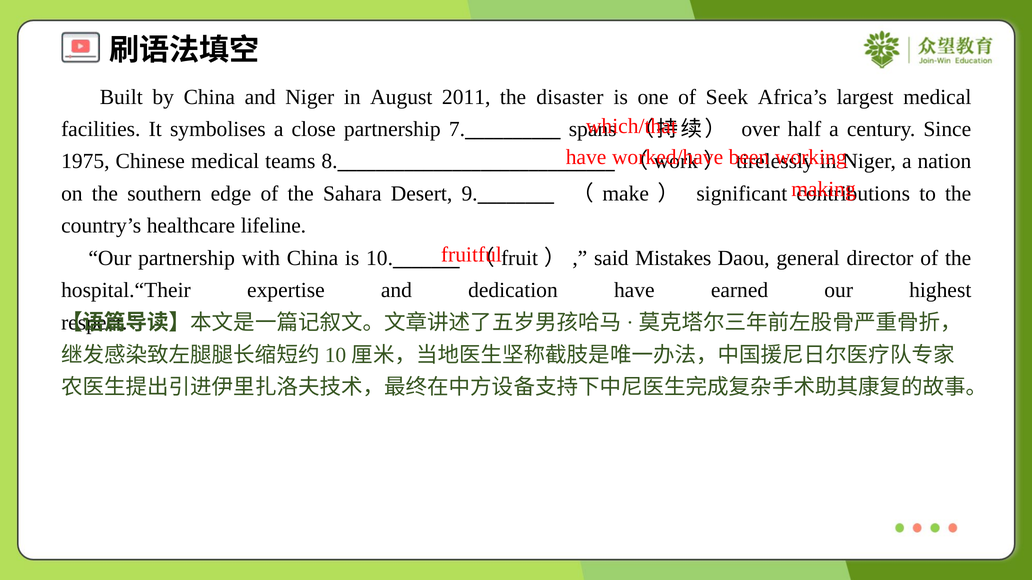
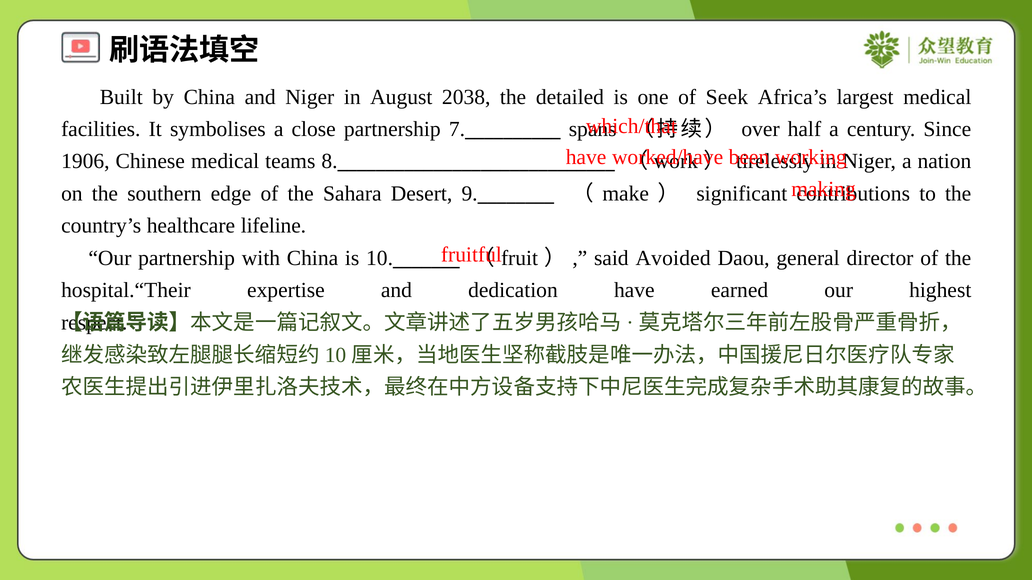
2011: 2011 -> 2038
disaster: disaster -> detailed
1975: 1975 -> 1906
Mistakes: Mistakes -> Avoided
